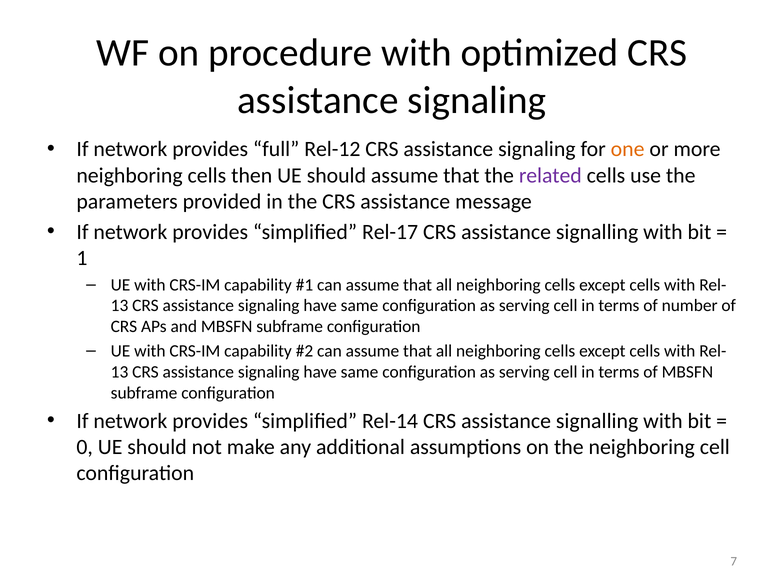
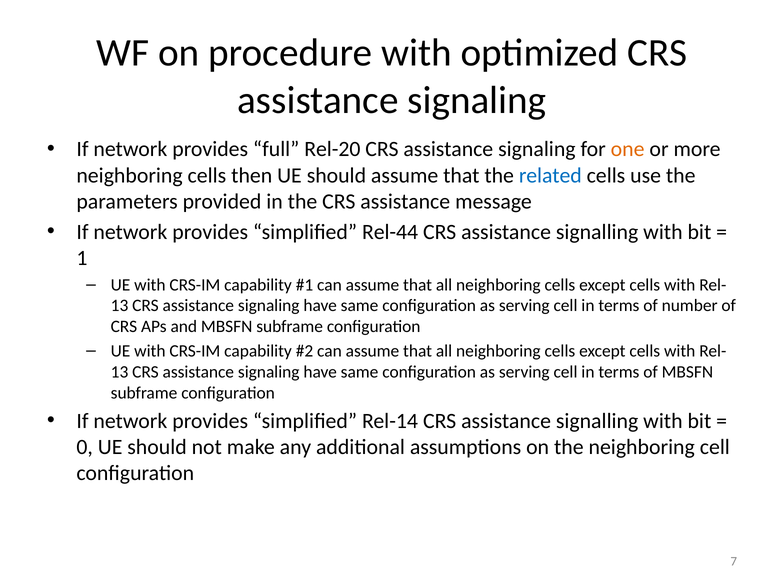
Rel-12: Rel-12 -> Rel-20
related colour: purple -> blue
Rel-17: Rel-17 -> Rel-44
